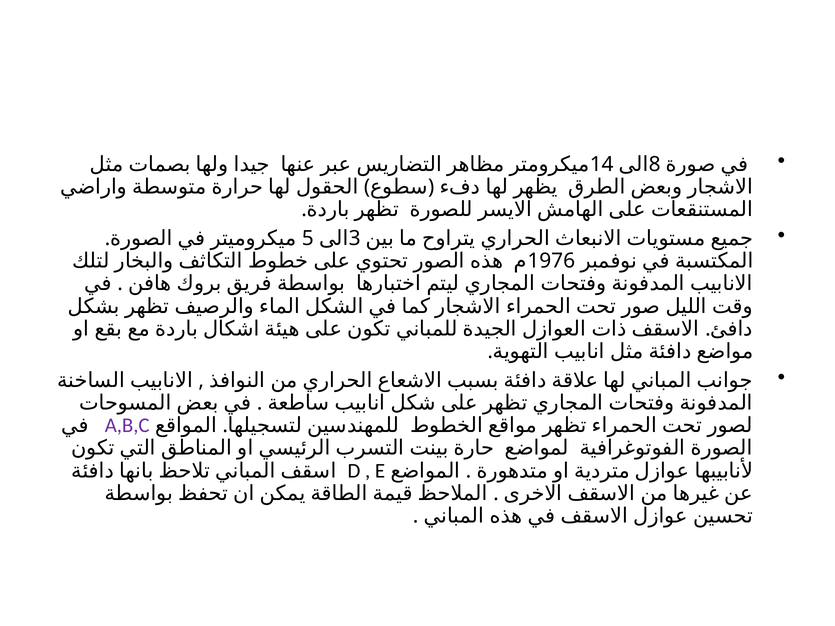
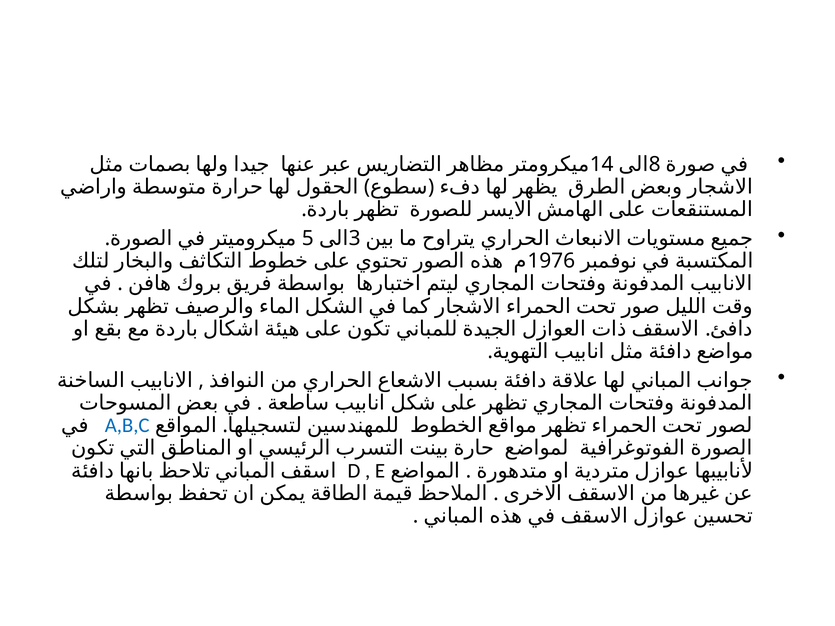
A,B,C colour: purple -> blue
